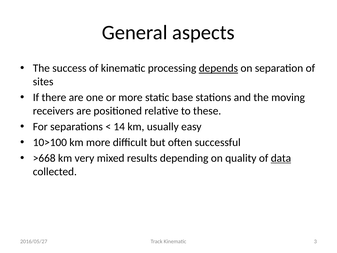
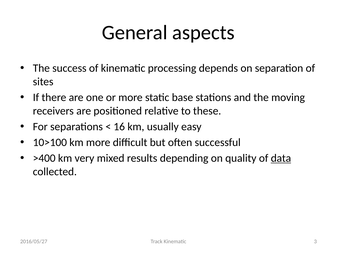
depends underline: present -> none
14: 14 -> 16
>668: >668 -> >400
